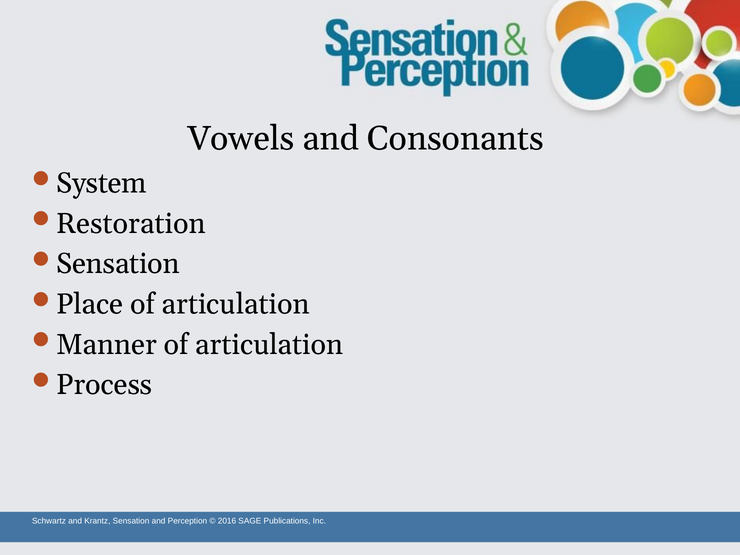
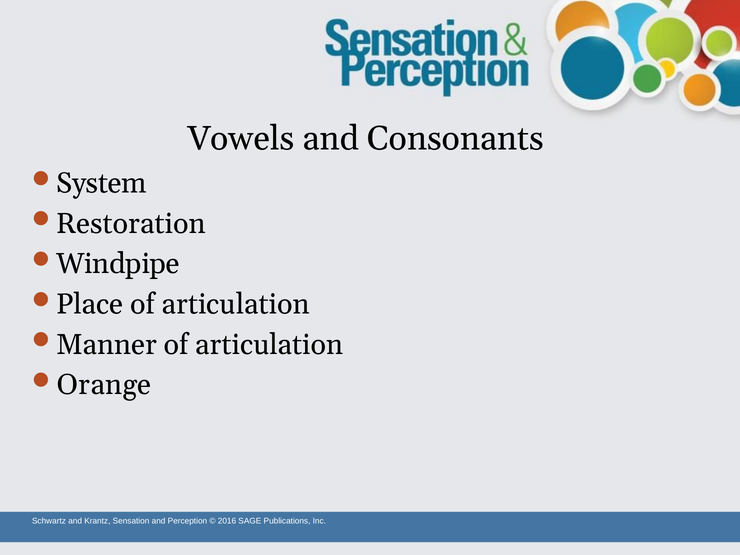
Sensation at (118, 264): Sensation -> Windpipe
Process: Process -> Orange
